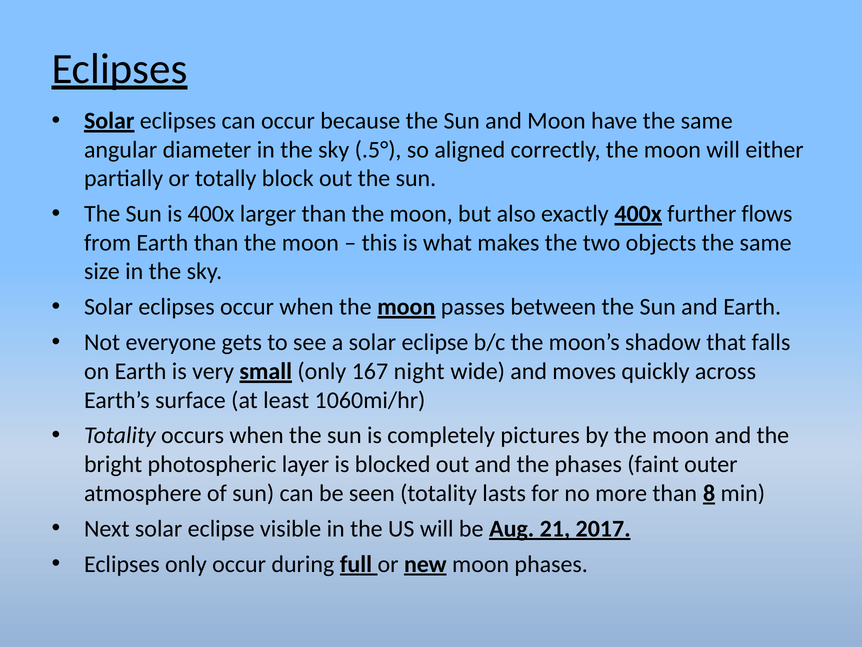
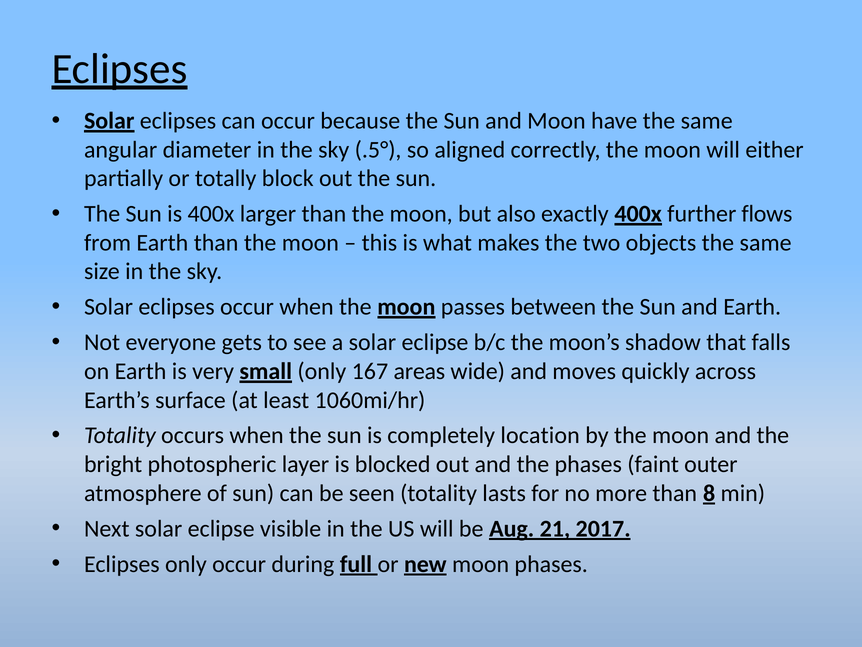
night: night -> areas
pictures: pictures -> location
